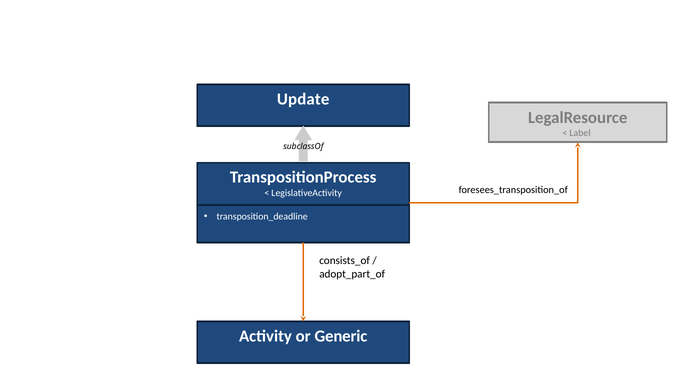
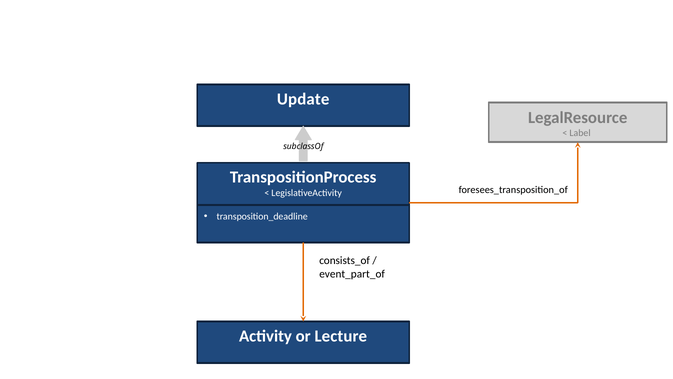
adopt_part_of: adopt_part_of -> event_part_of
Generic: Generic -> Lecture
